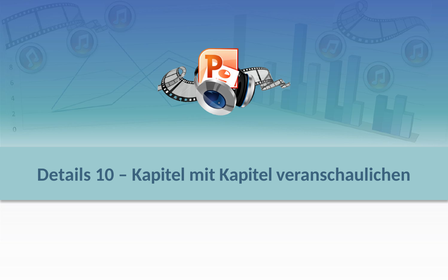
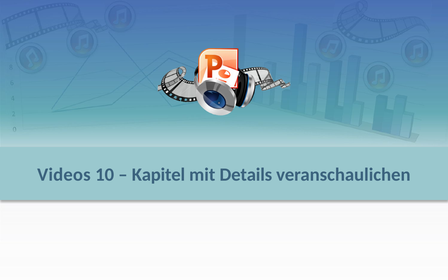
Details: Details -> Videos
mit Kapitel: Kapitel -> Details
